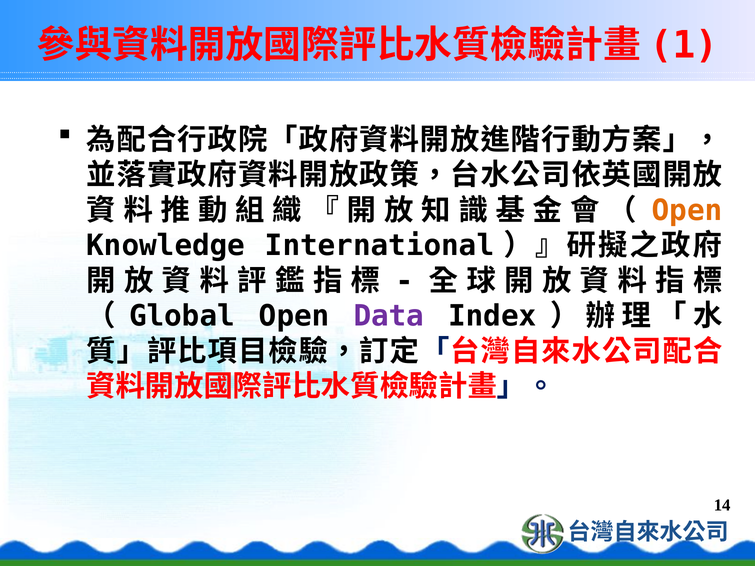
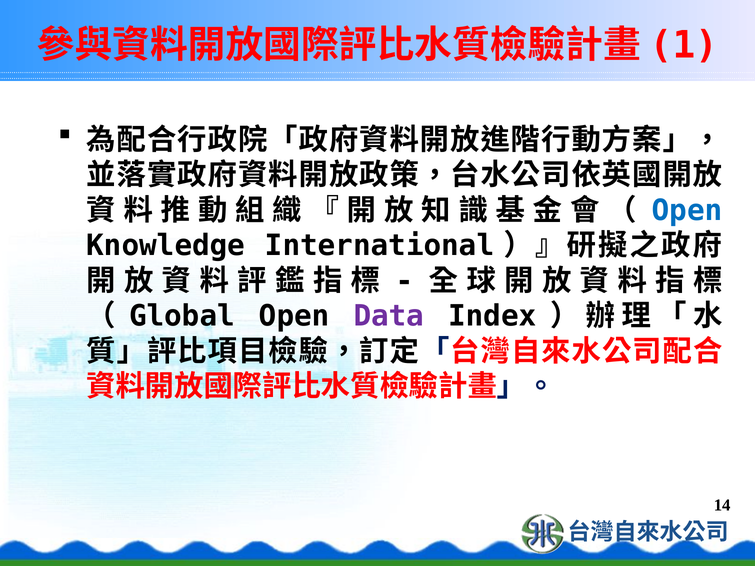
Open at (687, 211) colour: orange -> blue
